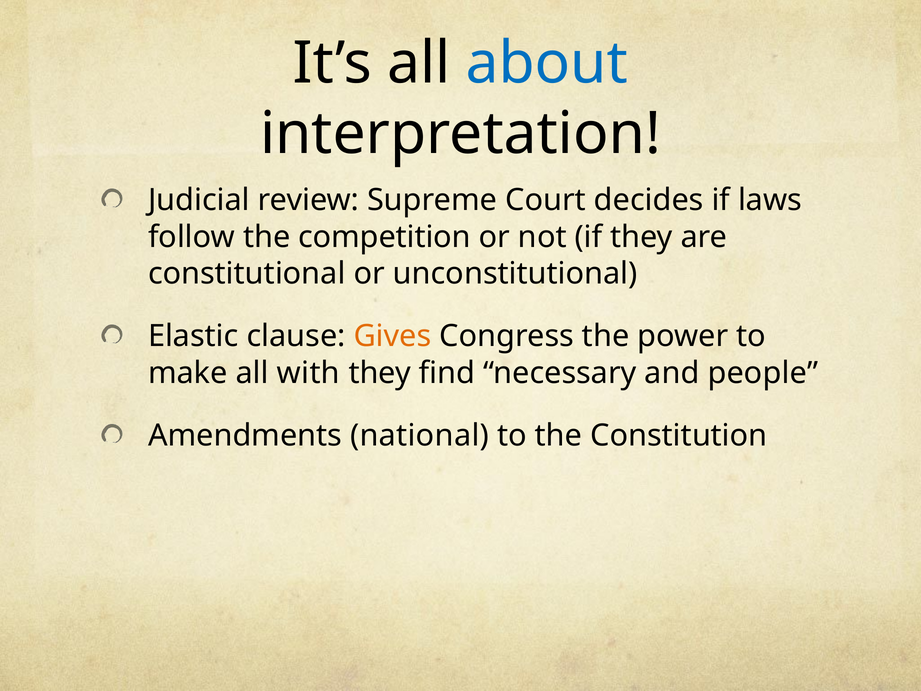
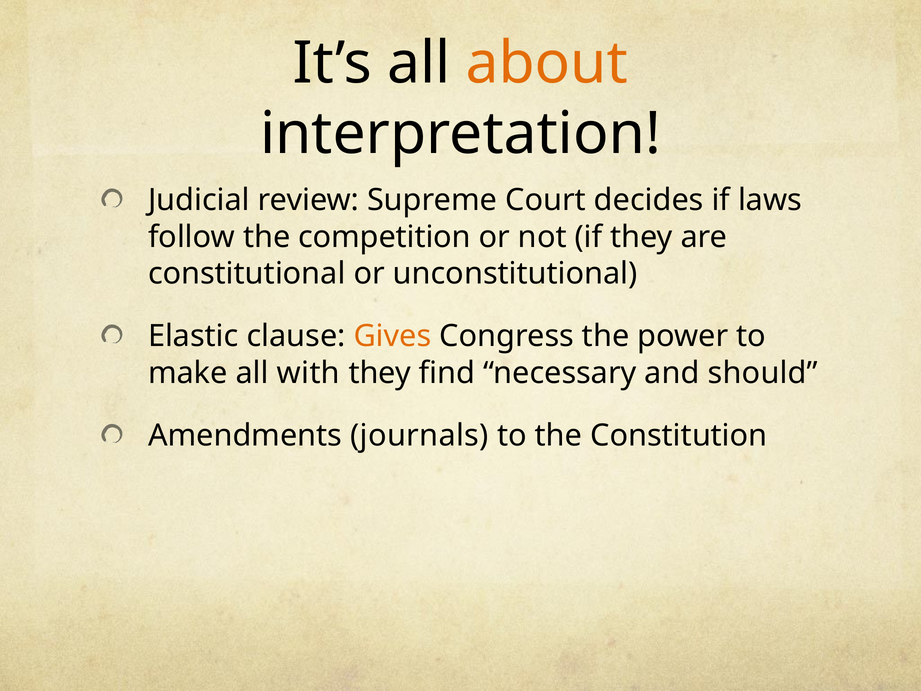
about colour: blue -> orange
people: people -> should
national: national -> journals
